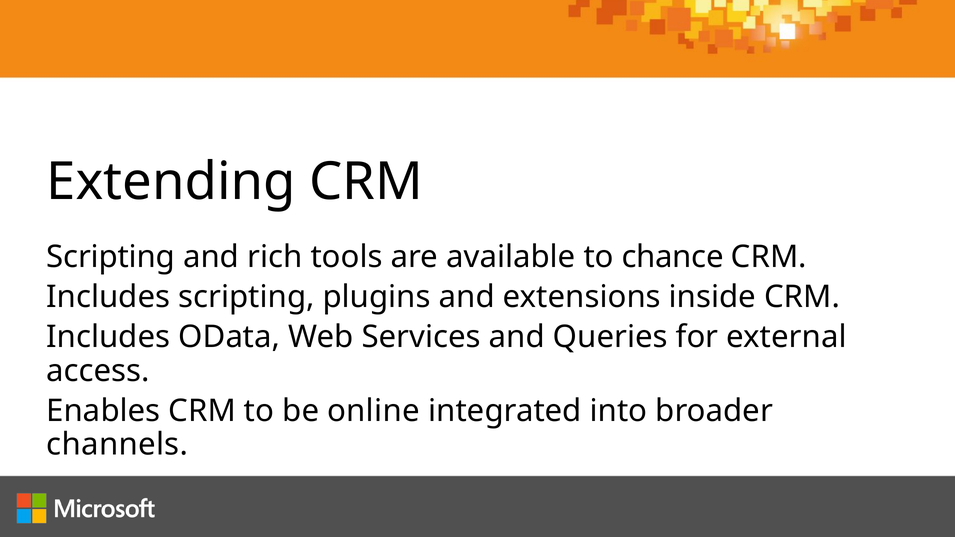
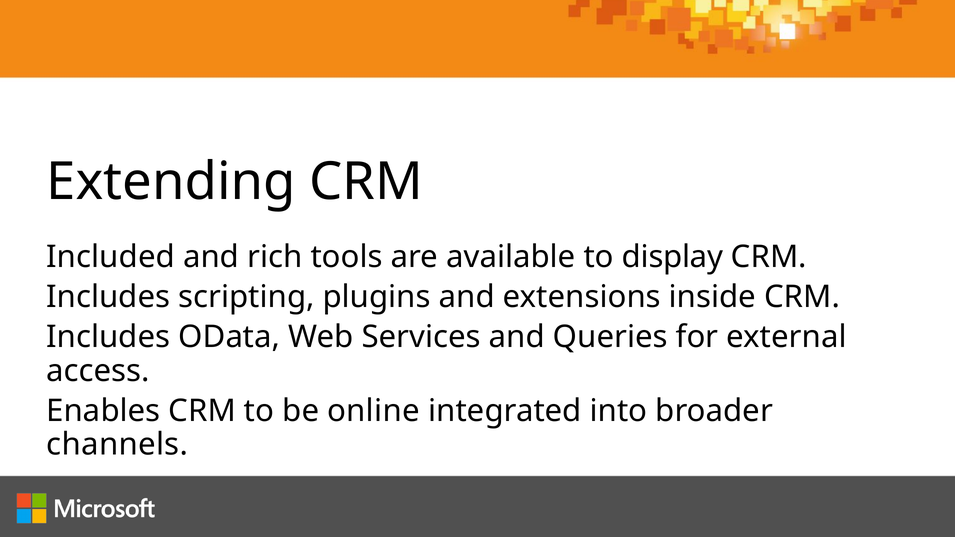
Scripting at (111, 257): Scripting -> Included
chance: chance -> display
